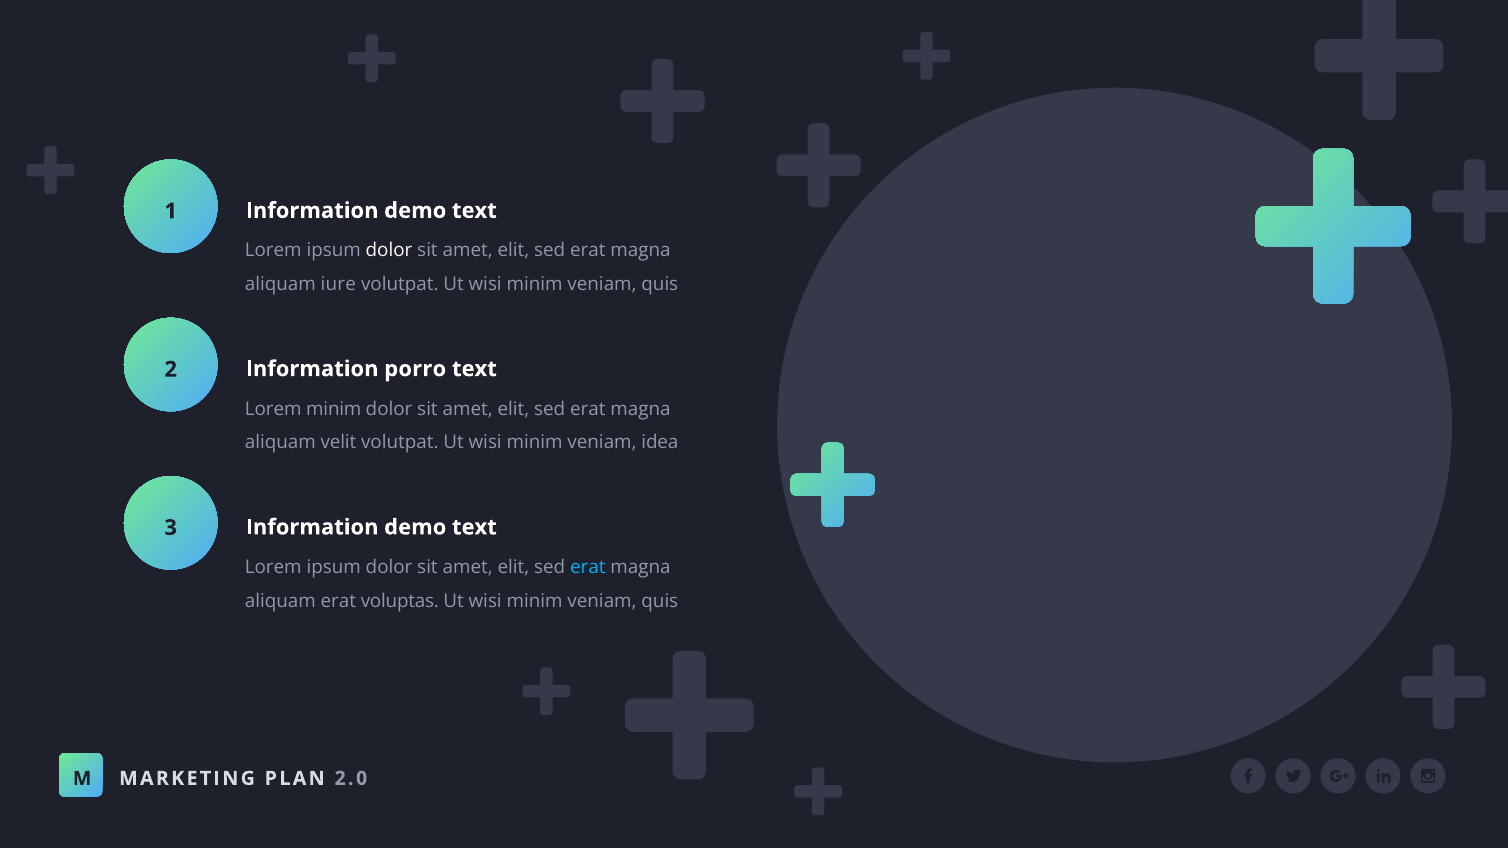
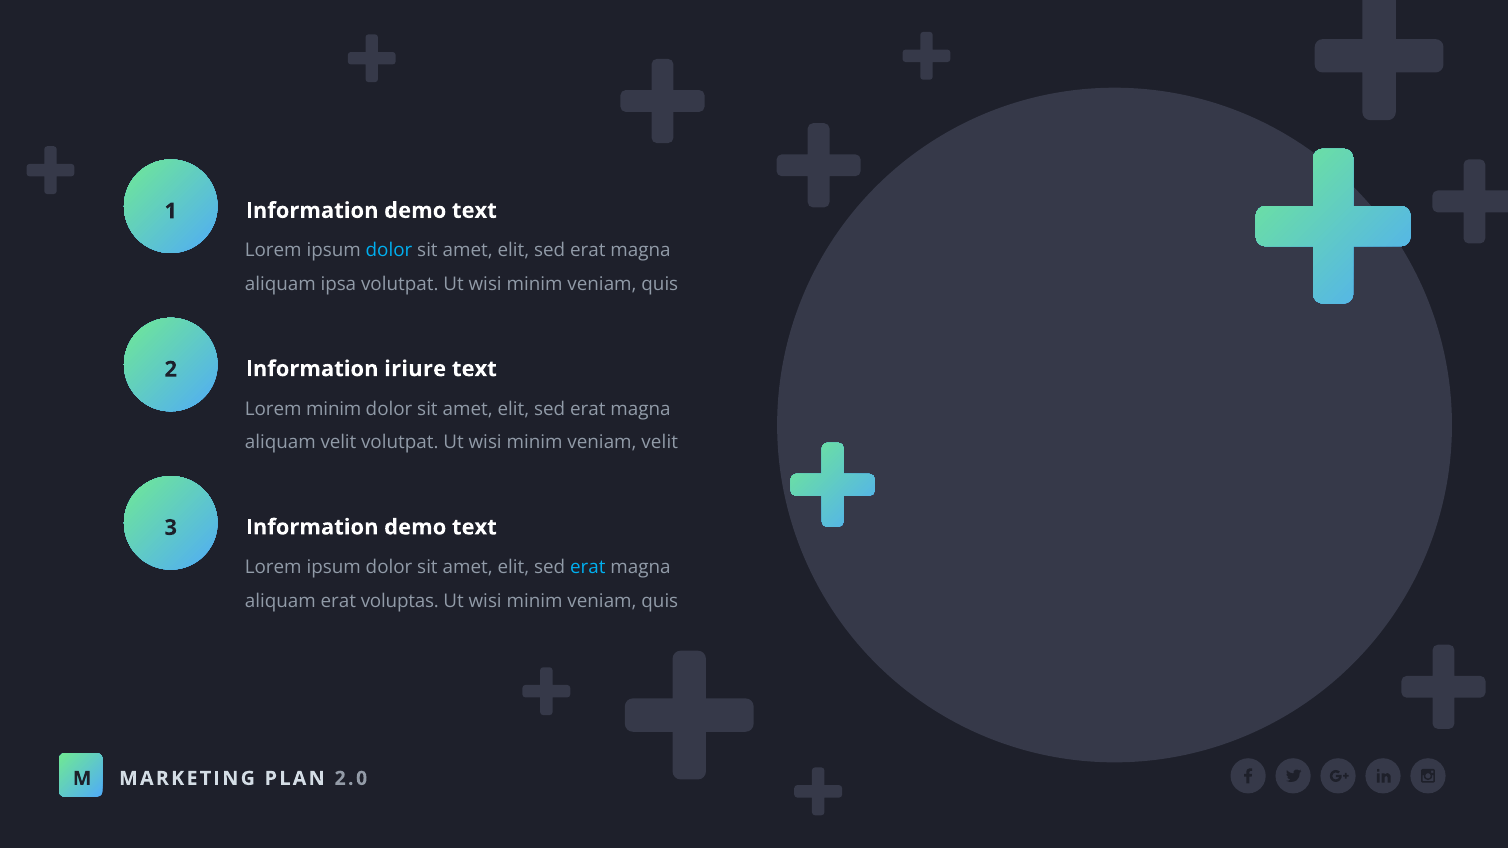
dolor at (389, 251) colour: white -> light blue
iure: iure -> ipsa
porro: porro -> iriure
veniam idea: idea -> velit
